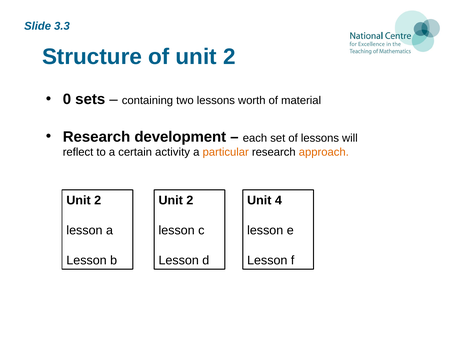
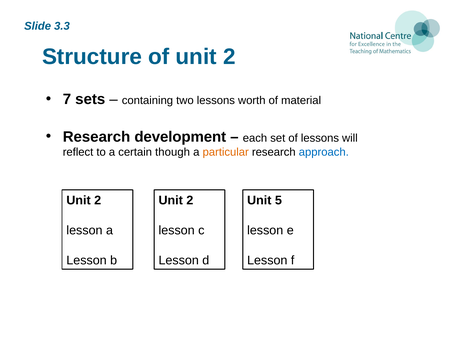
0: 0 -> 7
activity: activity -> though
approach colour: orange -> blue
4: 4 -> 5
